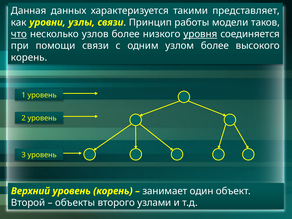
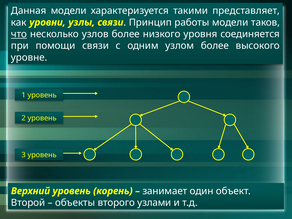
Данная данных: данных -> модели
уровня underline: present -> none
корень at (29, 57): корень -> уровне
